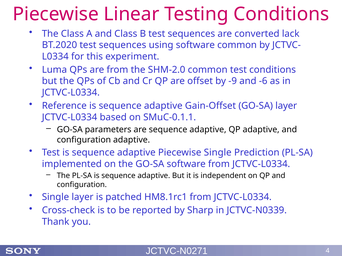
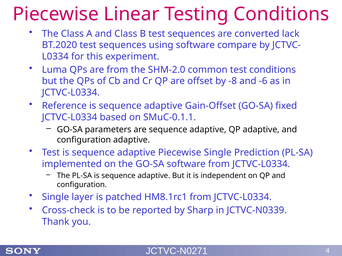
software common: common -> compare
-9: -9 -> -8
GO-SA layer: layer -> fixed
